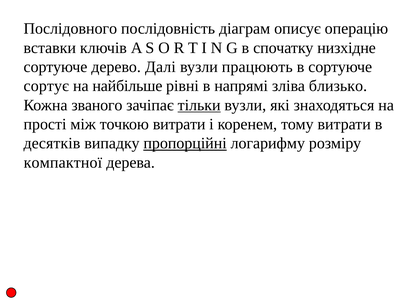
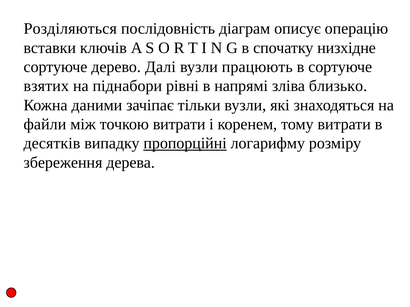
Послідовного: Послідовного -> Розділяються
сортує: сортує -> взятих
найбільше: найбільше -> піднабори
званого: званого -> даними
тільки underline: present -> none
прості: прості -> файли
компактної: компактної -> збереження
